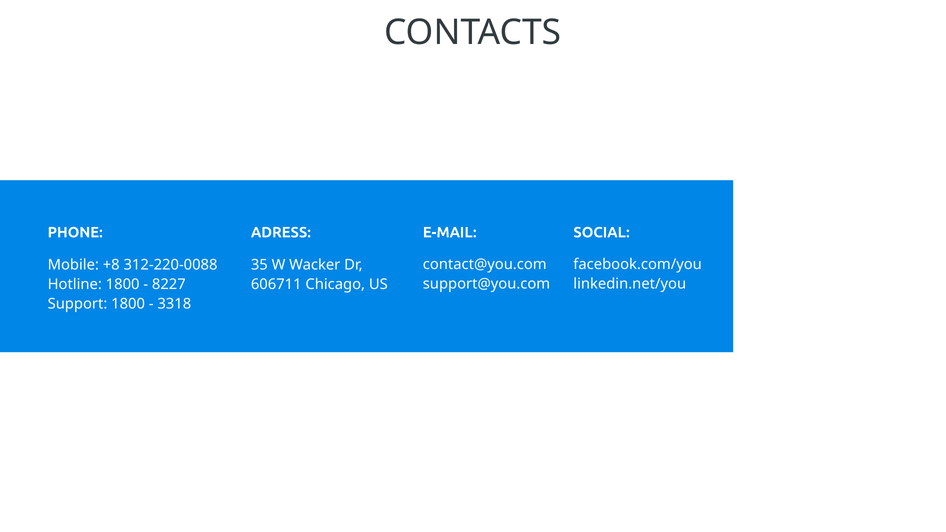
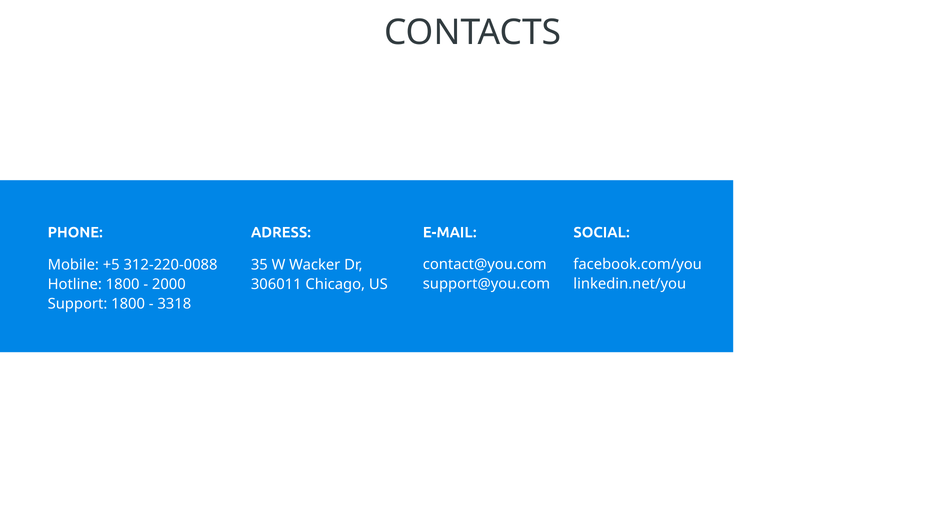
+8: +8 -> +5
8227: 8227 -> 2000
606711: 606711 -> 306011
